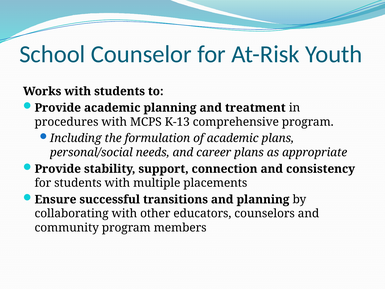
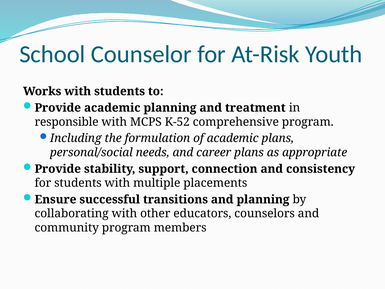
procedures: procedures -> responsible
K-13: K-13 -> K-52
